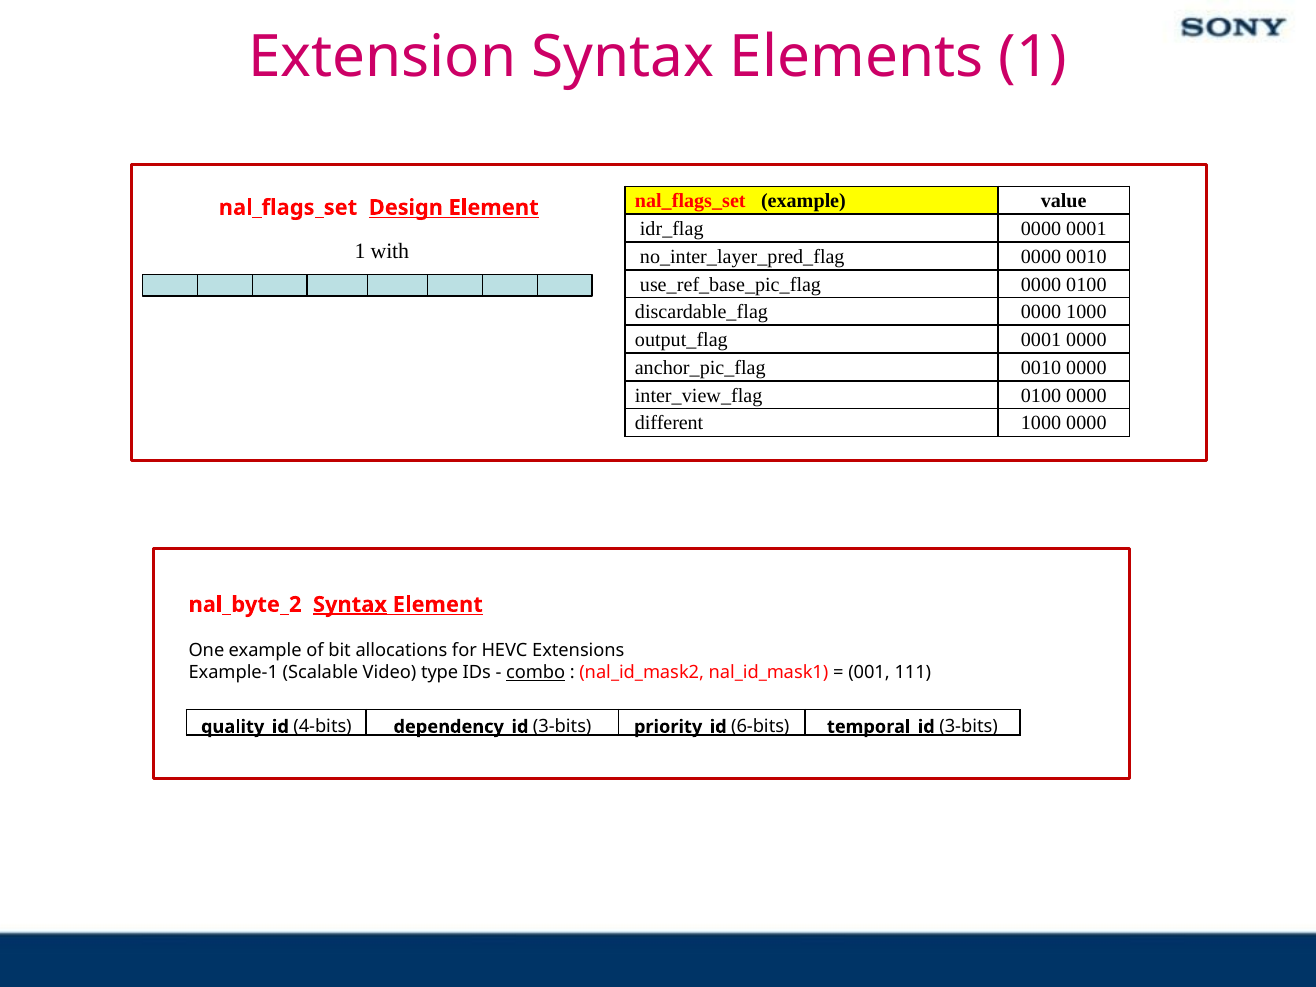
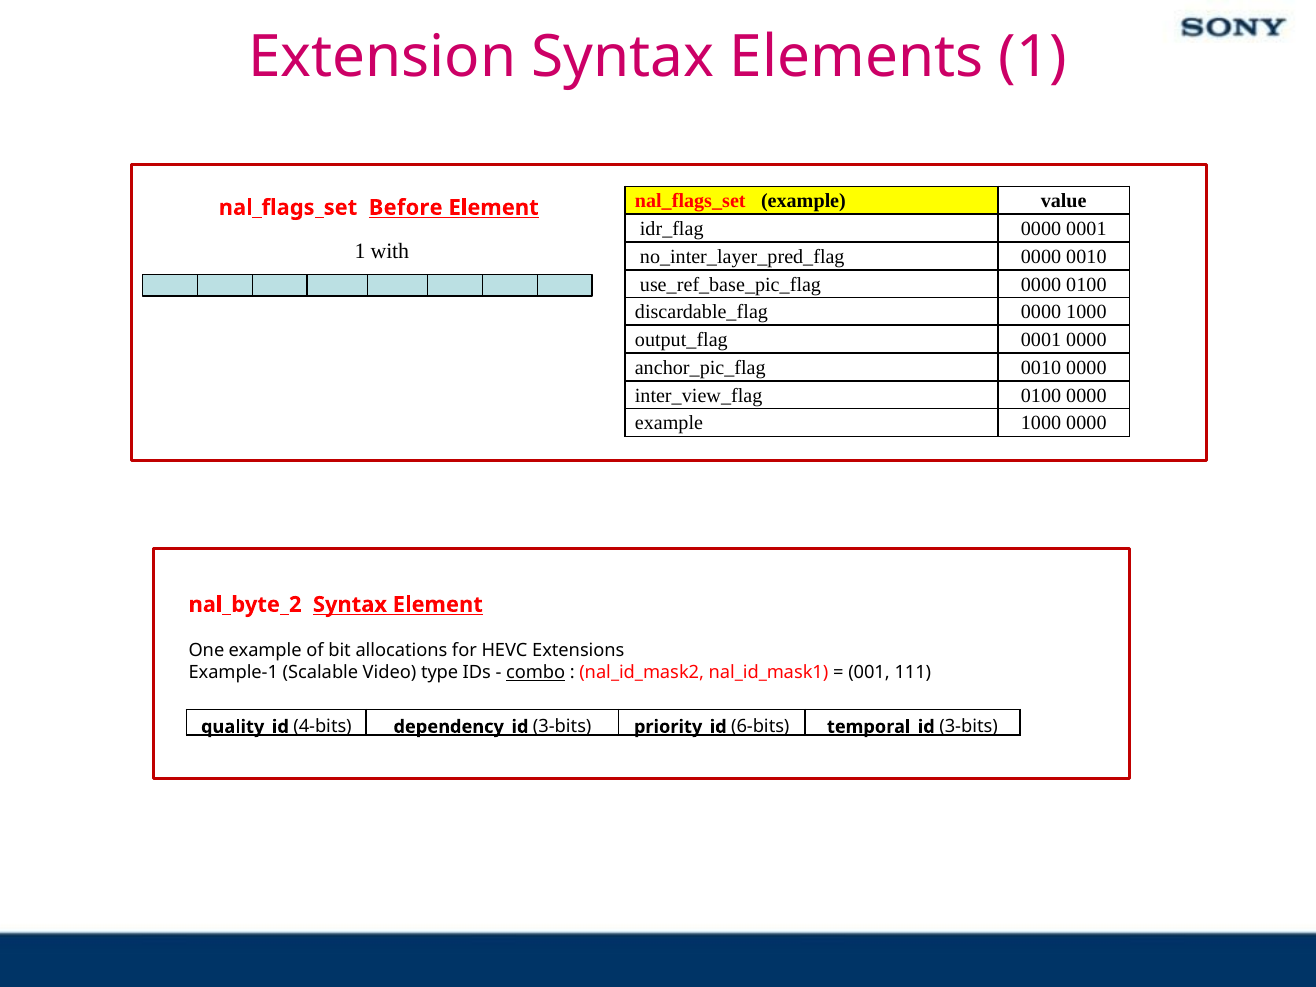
Design: Design -> Before
different at (669, 423): different -> example
Syntax at (350, 605) underline: present -> none
